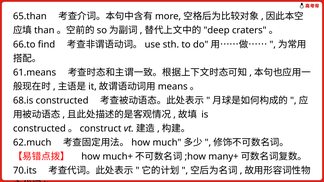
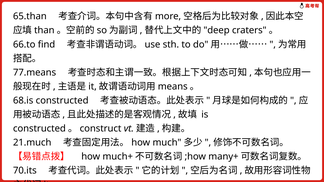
61.means: 61.means -> 77.means
62.much: 62.much -> 21.much
